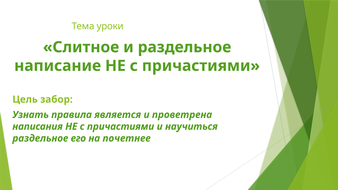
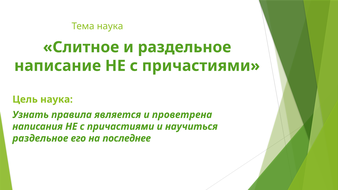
Тема уроки: уроки -> наука
Цель забор: забор -> наука
почетнее: почетнее -> последнее
